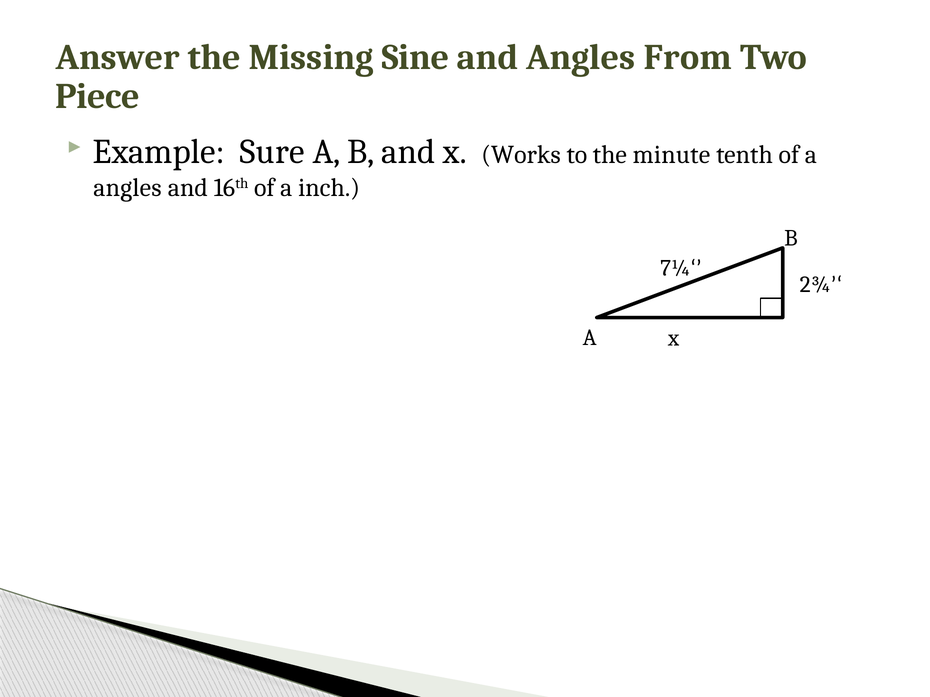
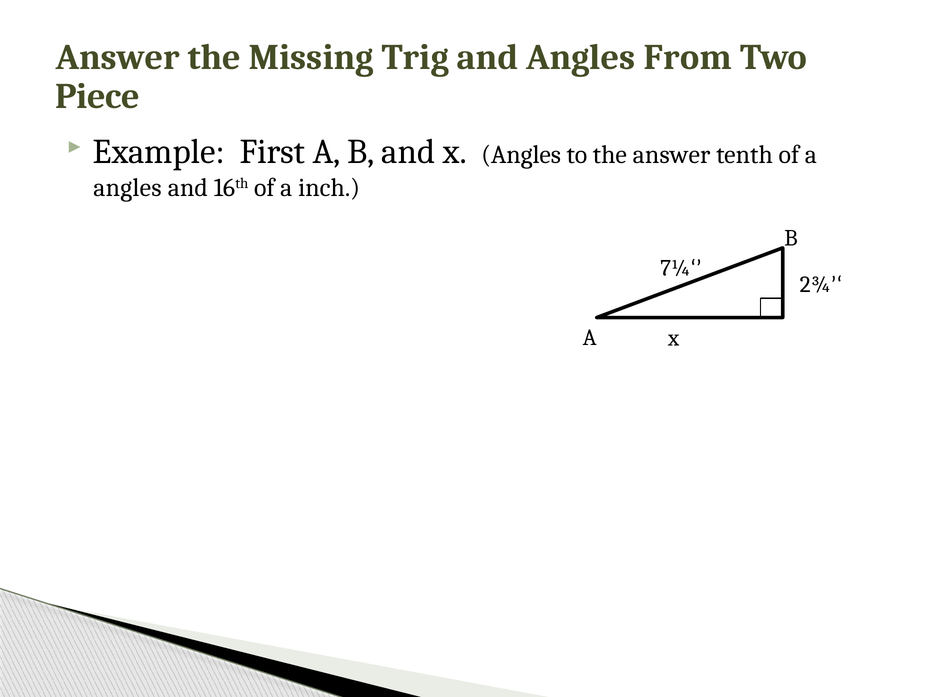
Sine: Sine -> Trig
Sure: Sure -> First
x Works: Works -> Angles
the minute: minute -> answer
